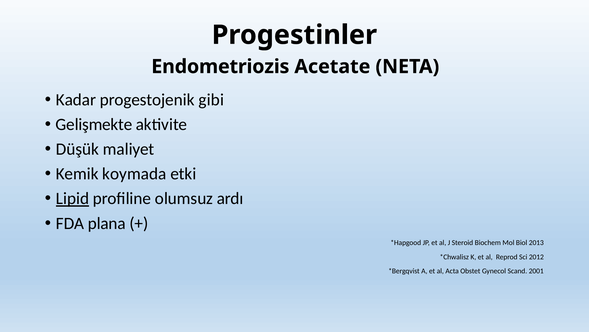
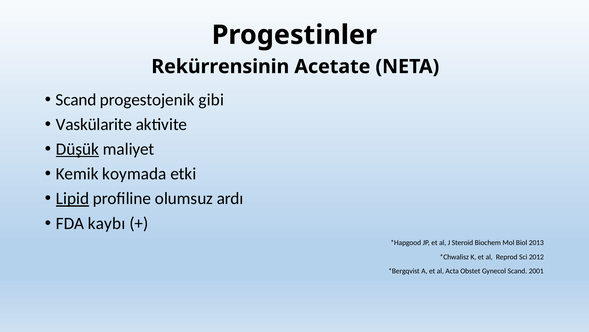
Endometriozis: Endometriozis -> Rekürrensinin
Kadar at (76, 100): Kadar -> Scand
Gelişmekte: Gelişmekte -> Vaskülarite
Düşük underline: none -> present
plana: plana -> kaybı
